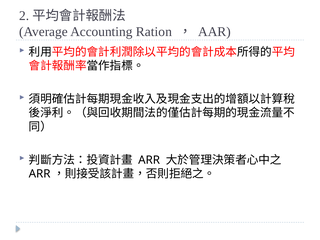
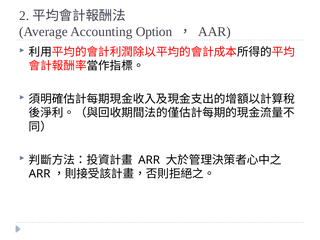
Ration: Ration -> Option
